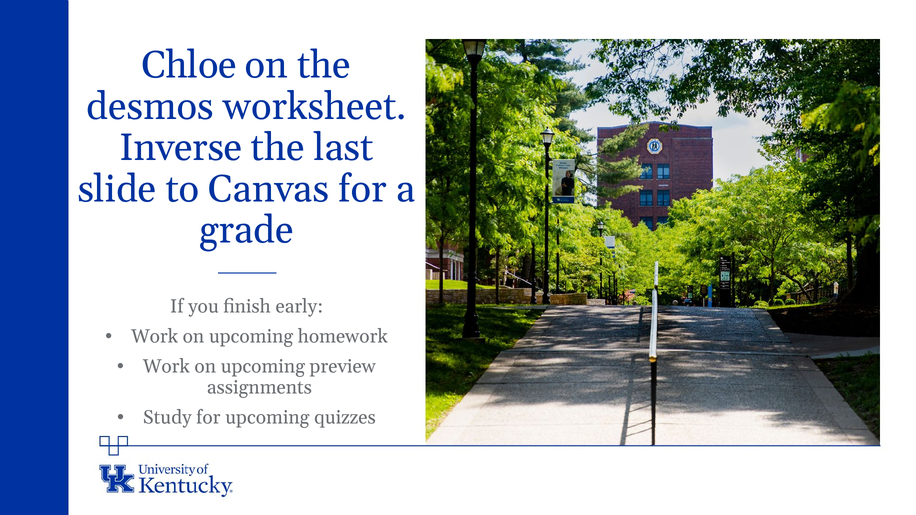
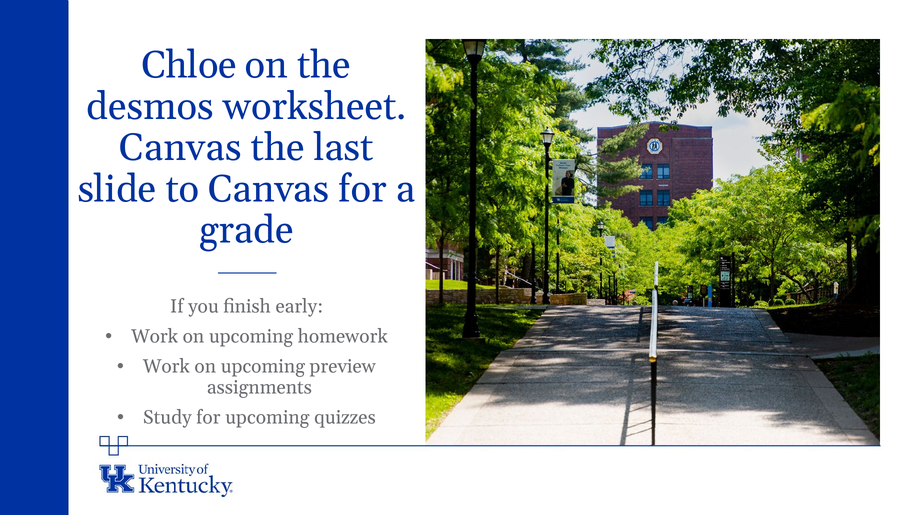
Inverse at (181, 148): Inverse -> Canvas
